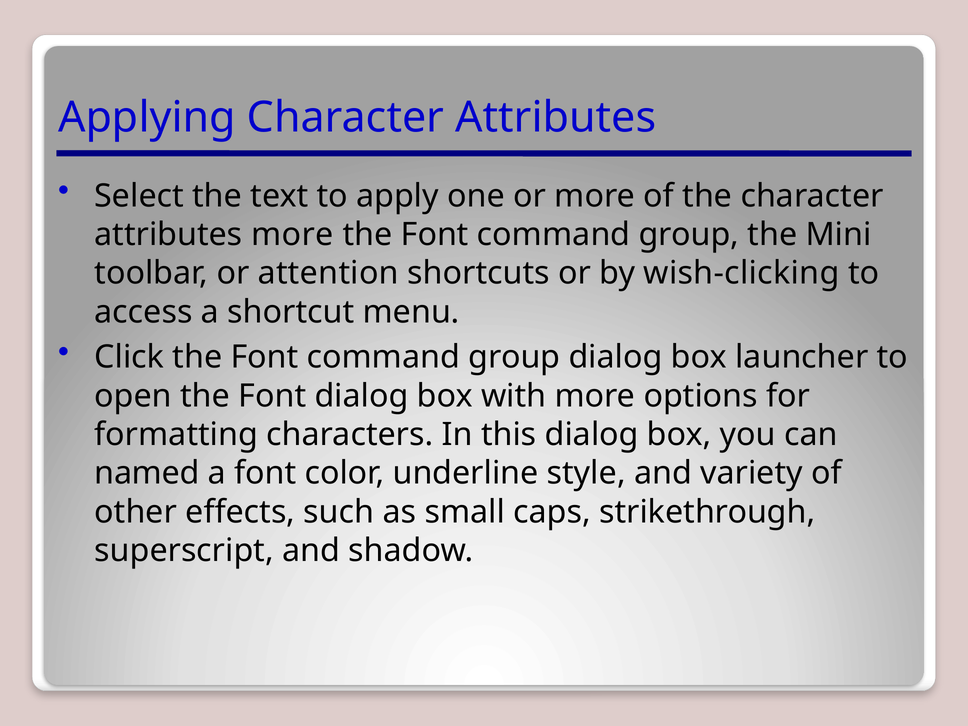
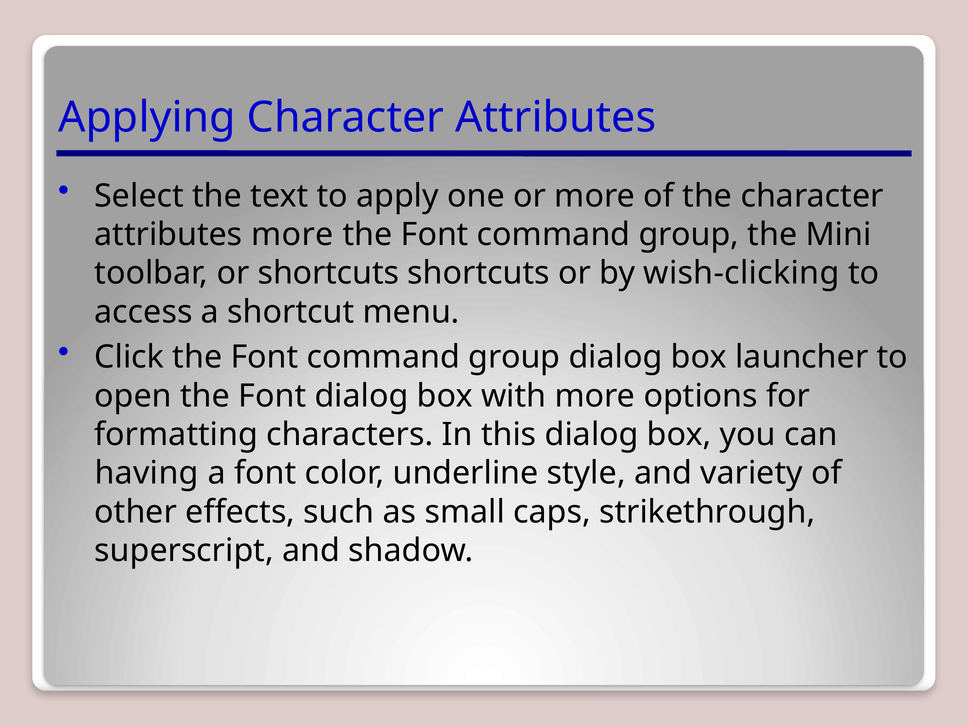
or attention: attention -> shortcuts
named: named -> having
